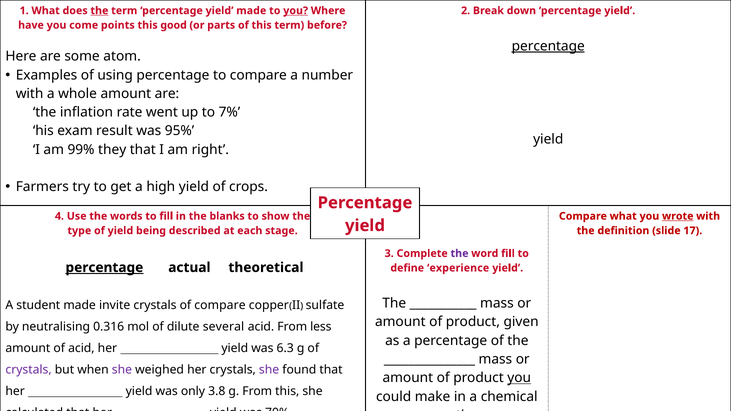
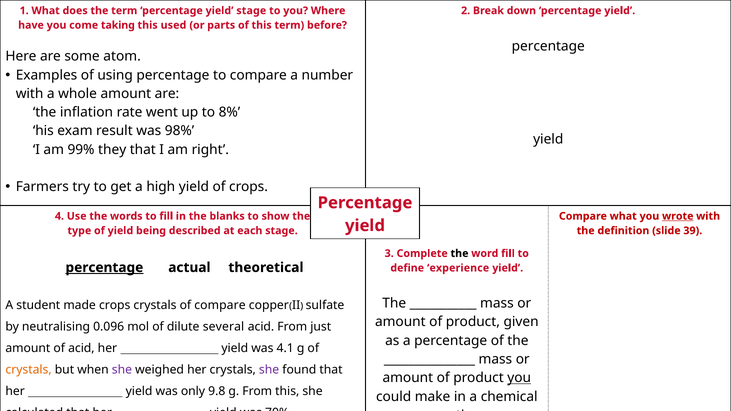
the at (99, 11) underline: present -> none
yield made: made -> stage
you at (296, 11) underline: present -> none
points: points -> taking
good: good -> used
percentage at (548, 46) underline: present -> none
7%: 7% -> 8%
95%: 95% -> 98%
17: 17 -> 39
the at (460, 254) colour: purple -> black
made invite: invite -> crops
0.316: 0.316 -> 0.096
less: less -> just
6.3: 6.3 -> 4.1
crystals at (29, 370) colour: purple -> orange
3.8: 3.8 -> 9.8
